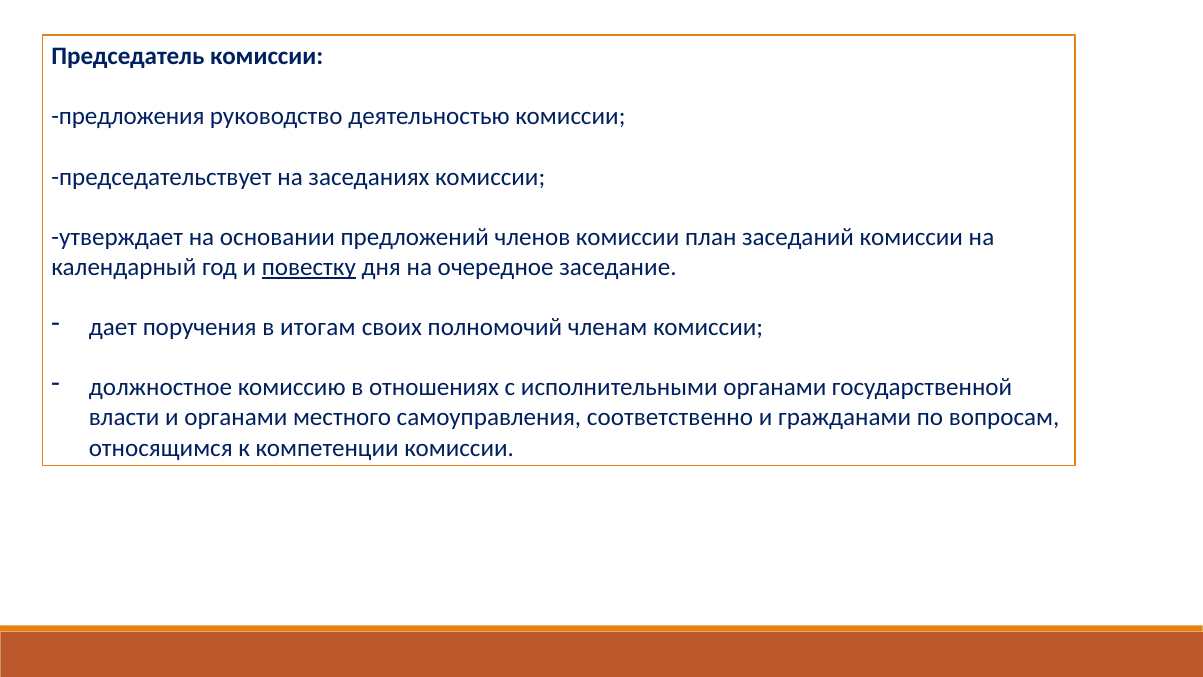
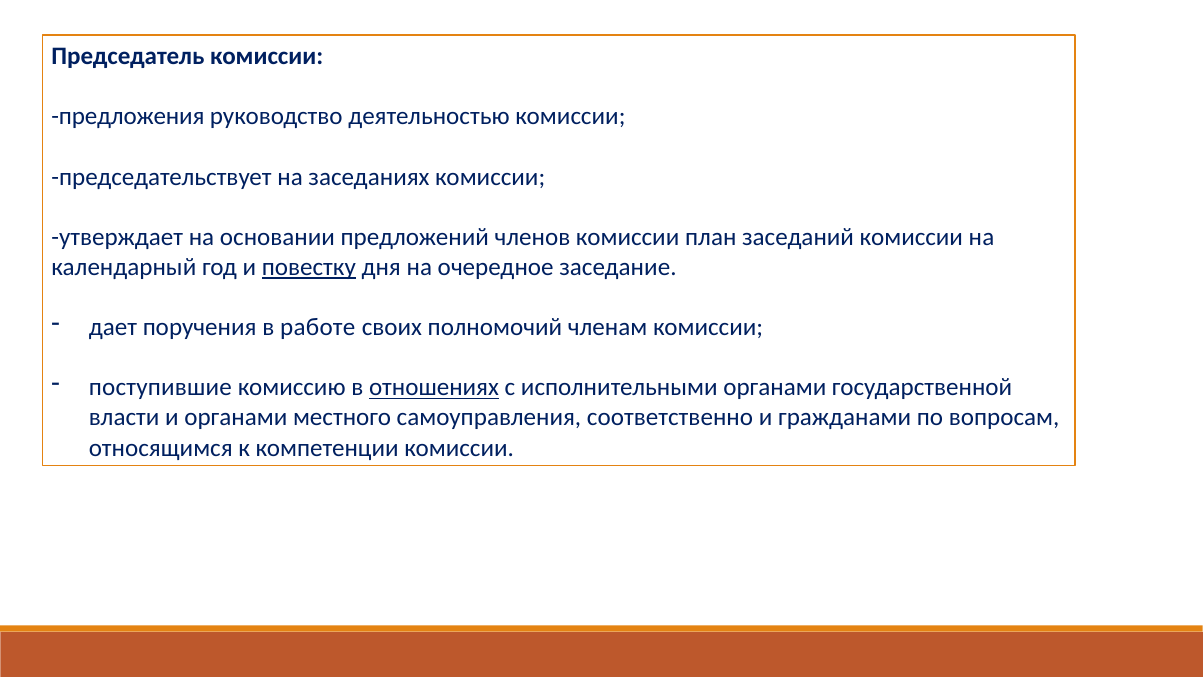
итогам: итогам -> работе
должностное: должностное -> поступившие
отношениях underline: none -> present
